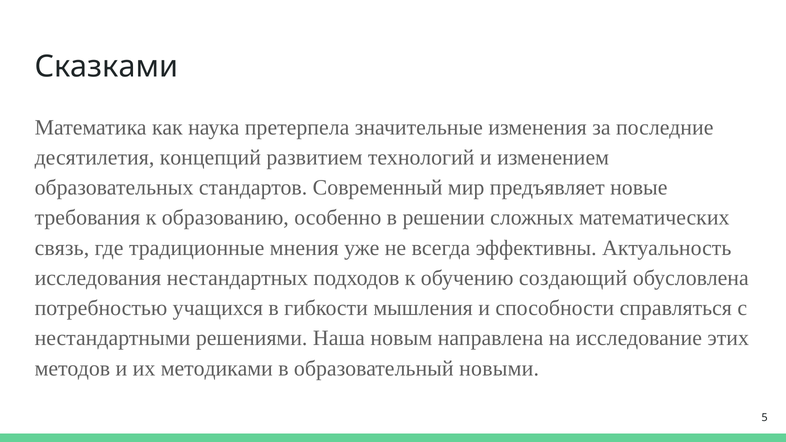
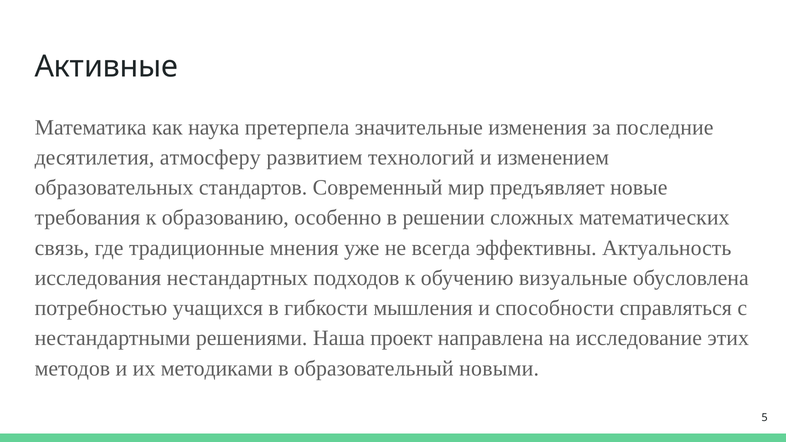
Сказками: Сказками -> Активные
концепций: концепций -> атмосферу
создающий: создающий -> визуальные
новым: новым -> проект
